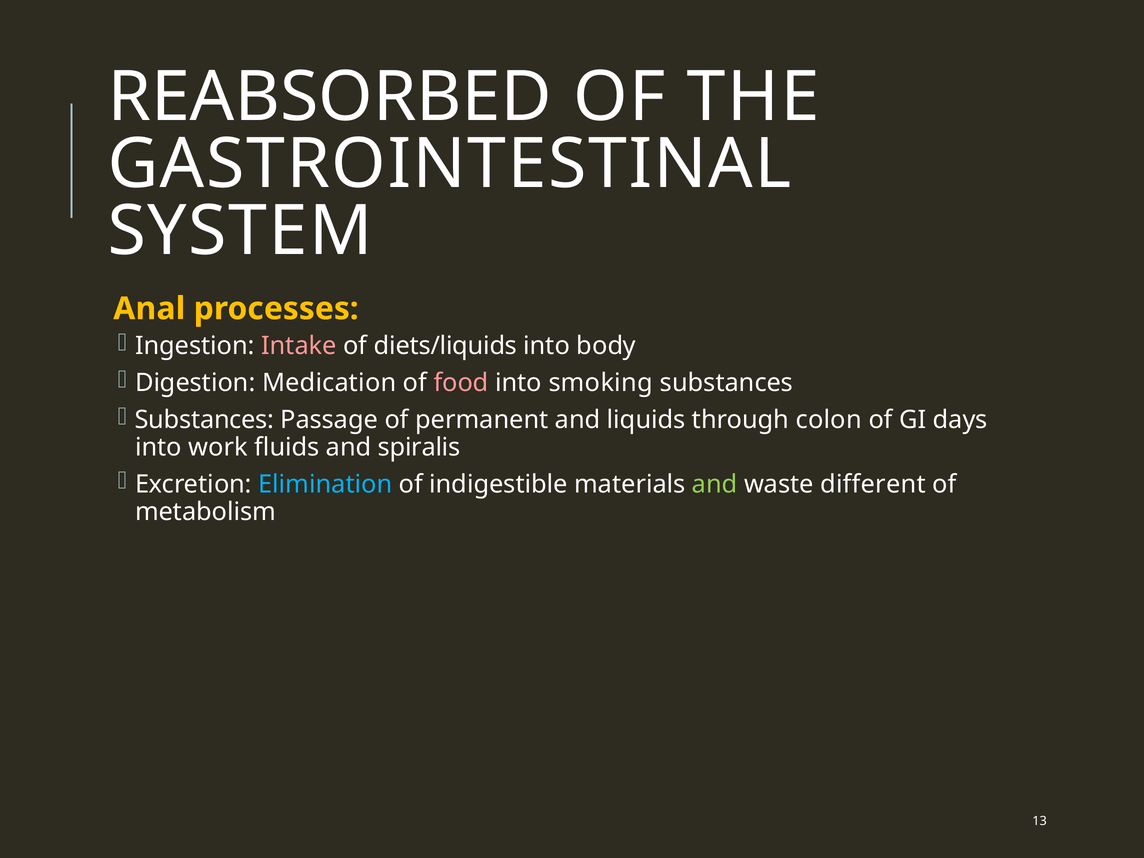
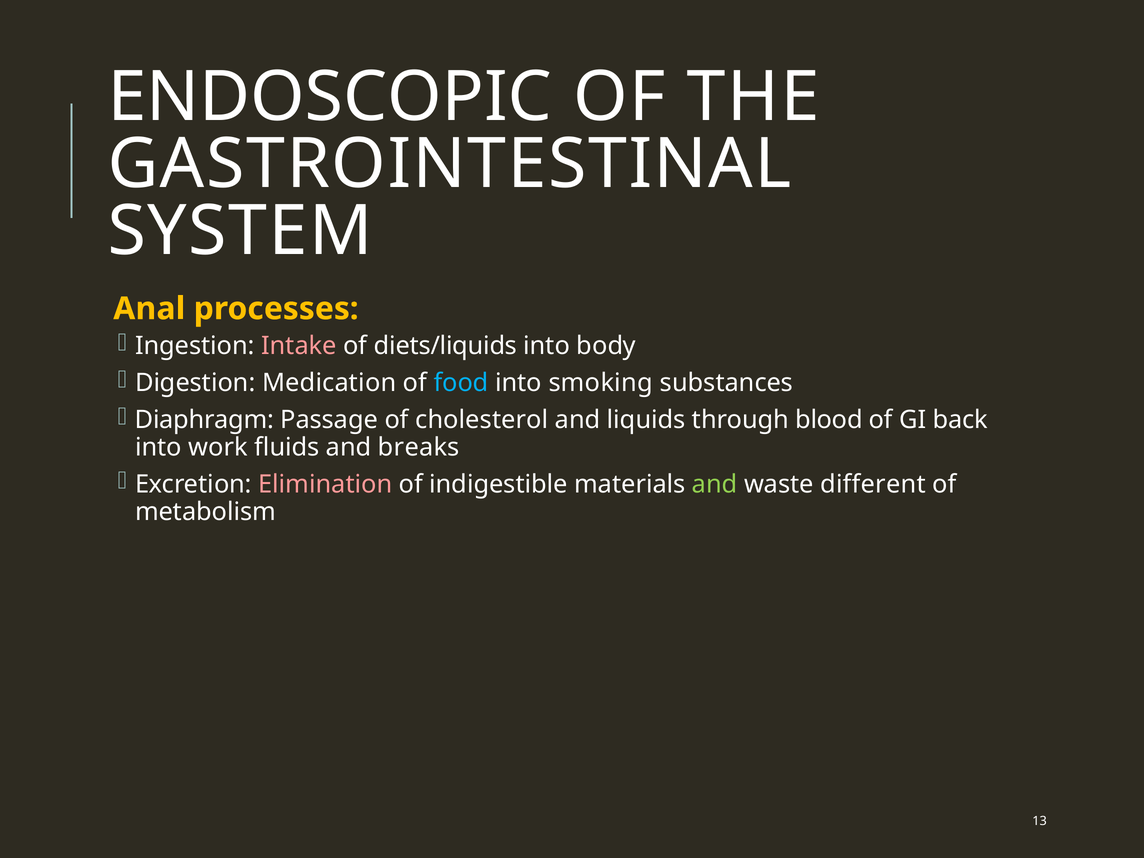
REABSORBED: REABSORBED -> ENDOSCOPIC
food colour: pink -> light blue
Substances at (204, 420): Substances -> Diaphragm
permanent: permanent -> cholesterol
colon: colon -> blood
days: days -> back
spiralis: spiralis -> breaks
Elimination colour: light blue -> pink
